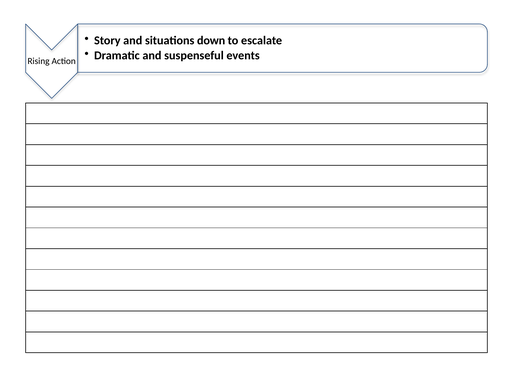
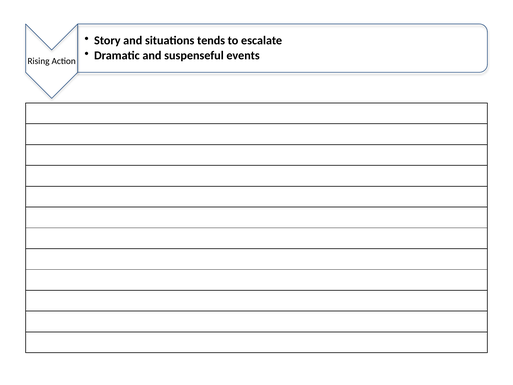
down: down -> tends
